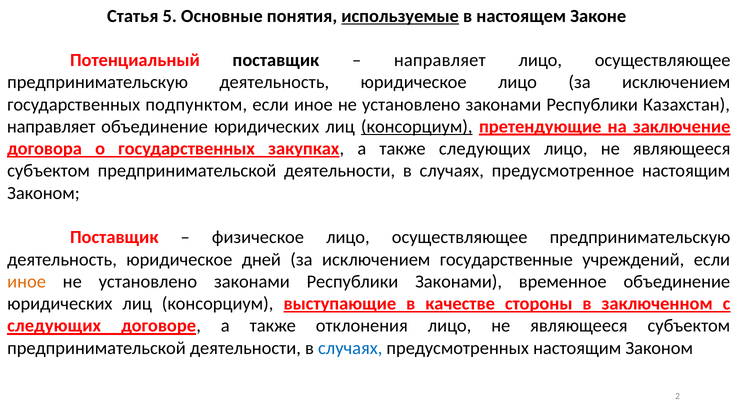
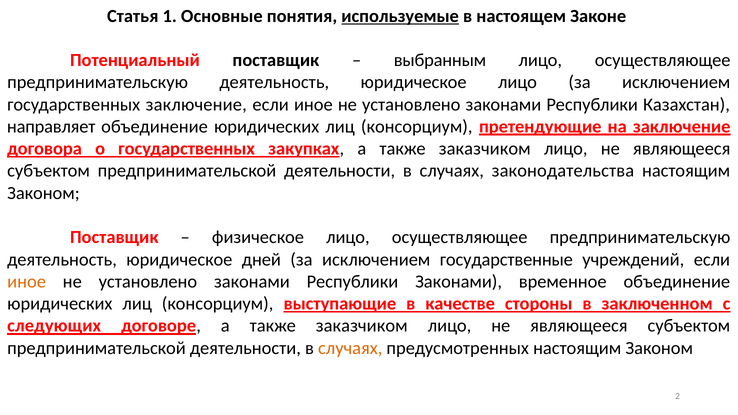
5: 5 -> 1
направляет at (440, 60): направляет -> выбранным
государственных подпунктом: подпунктом -> заключение
консорциум at (417, 127) underline: present -> none
закупках а также следующих: следующих -> заказчиком
предусмотренное: предусмотренное -> законодательства
договоре а также отклонения: отклонения -> заказчиком
случаях at (350, 348) colour: blue -> orange
